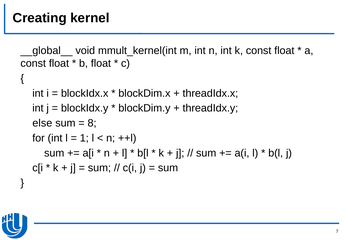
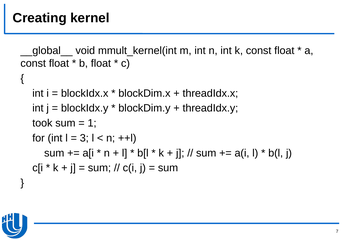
else: else -> took
8: 8 -> 1
1: 1 -> 3
